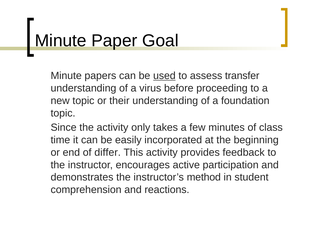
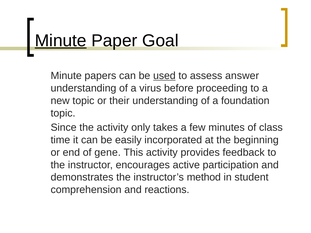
Minute at (61, 41) underline: none -> present
transfer: transfer -> answer
differ: differ -> gene
